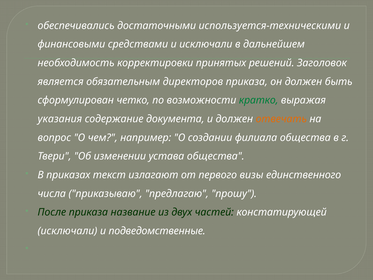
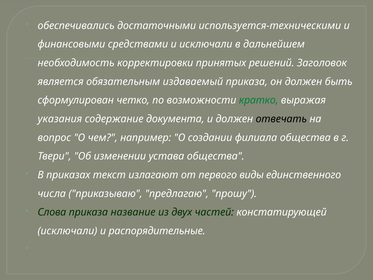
директоров: директоров -> издаваемый
отвечать colour: orange -> black
визы: визы -> виды
После: После -> Слова
подведомственные: подведомственные -> распорядительные
